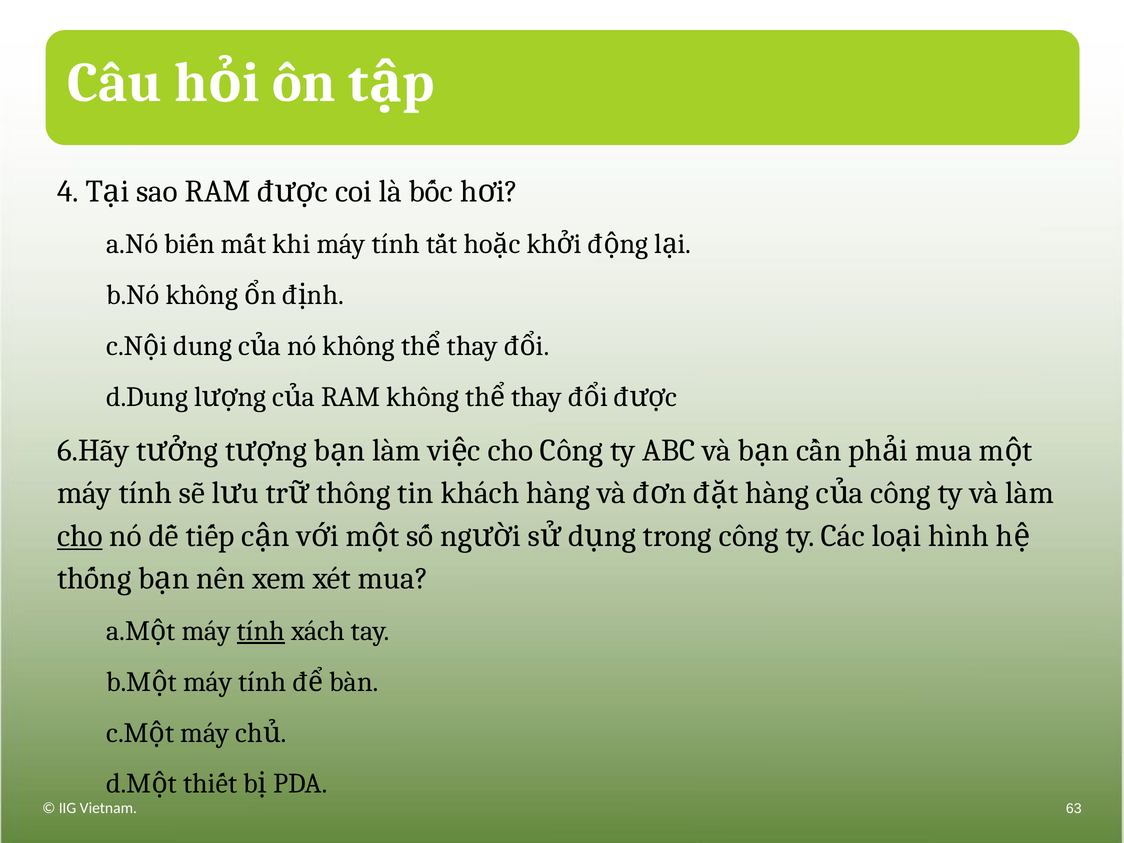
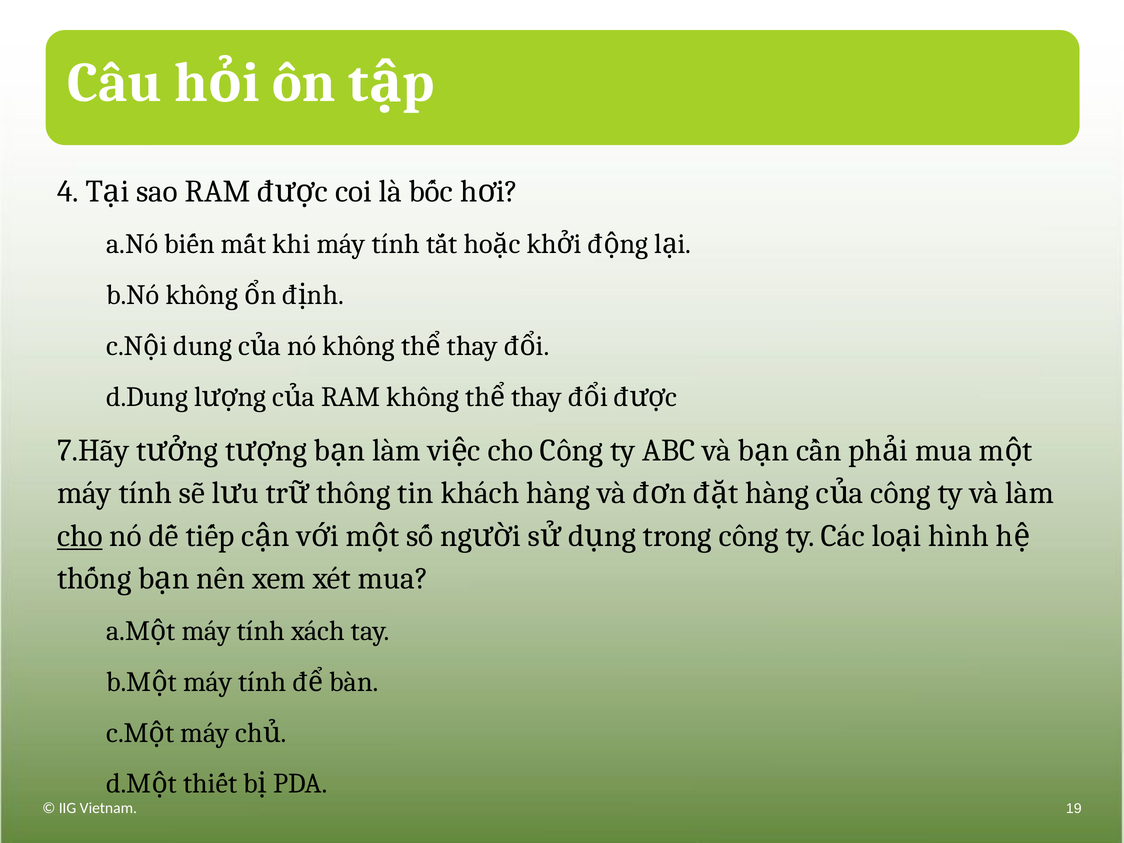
6.Hãy: 6.Hãy -> 7.Hãy
tính at (261, 631) underline: present -> none
63: 63 -> 19
